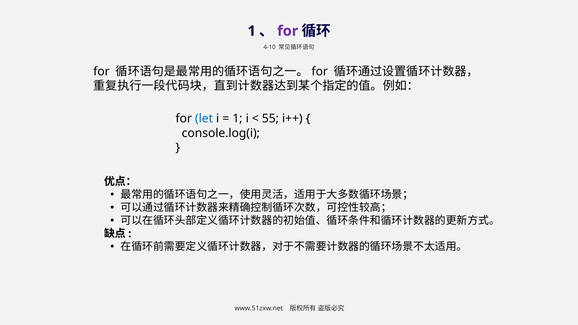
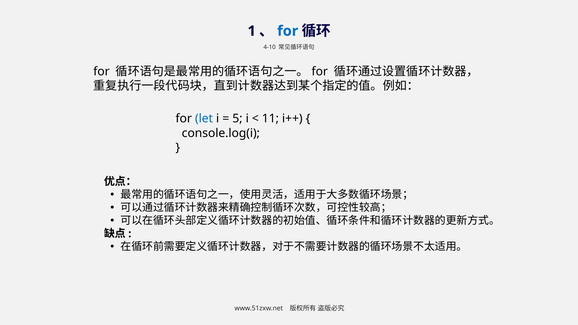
for at (288, 31) colour: purple -> blue
1 at (237, 119): 1 -> 5
55: 55 -> 11
